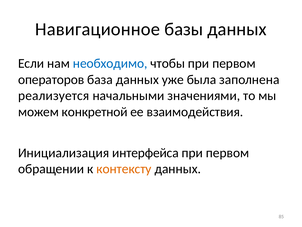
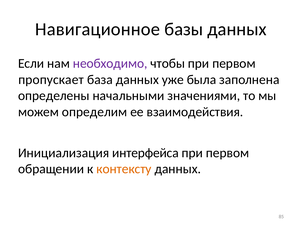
необходимо colour: blue -> purple
операторов: операторов -> пропускает
реализуется: реализуется -> определены
конкретной: конкретной -> определим
